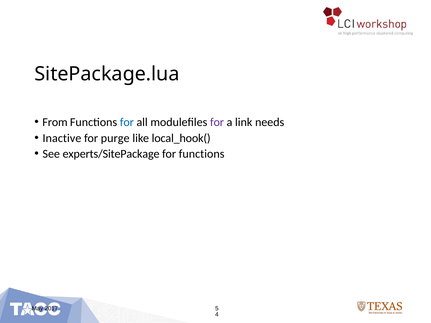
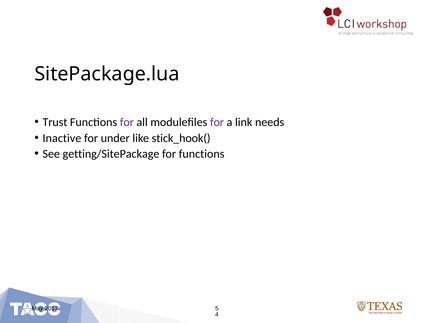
From: From -> Trust
for at (127, 122) colour: blue -> purple
purge: purge -> under
local_hook(: local_hook( -> stick_hook(
experts/SitePackage: experts/SitePackage -> getting/SitePackage
